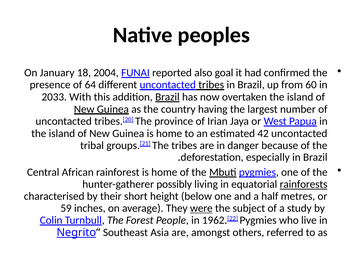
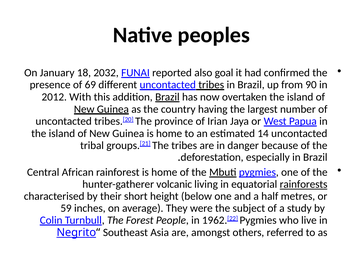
2004: 2004 -> 2032
64: 64 -> 69
60: 60 -> 90
2033: 2033 -> 2012
42: 42 -> 14
possibly: possibly -> volcanic
were underline: present -> none
